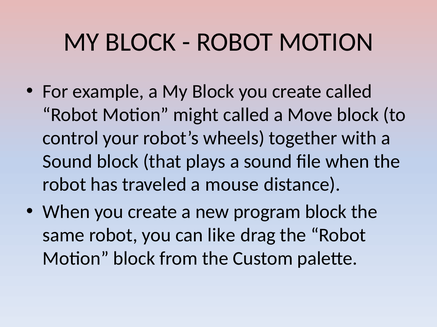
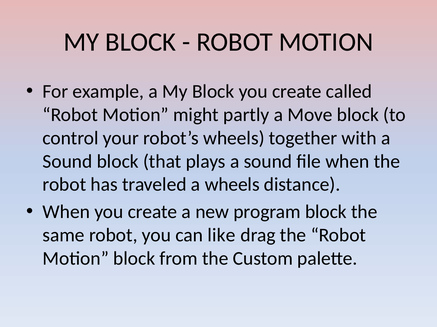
might called: called -> partly
a mouse: mouse -> wheels
